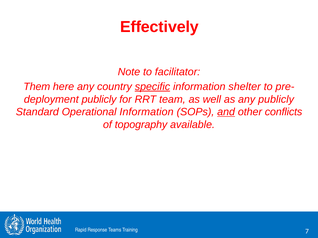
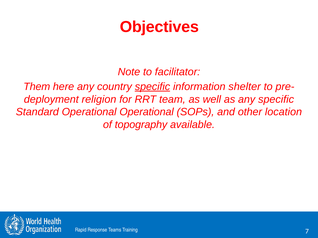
Effectively: Effectively -> Objectives
publicly at (99, 100): publicly -> religion
any publicly: publicly -> specific
Operational Information: Information -> Operational
and underline: present -> none
conflicts: conflicts -> location
